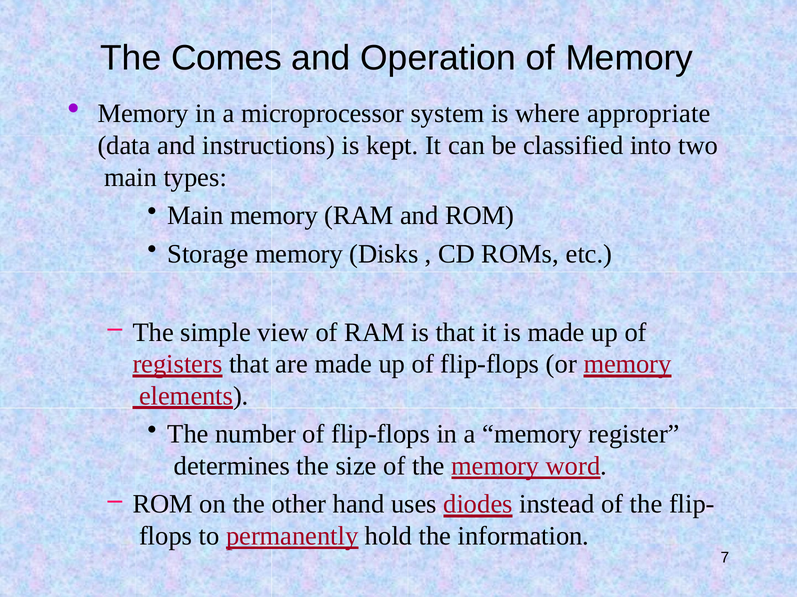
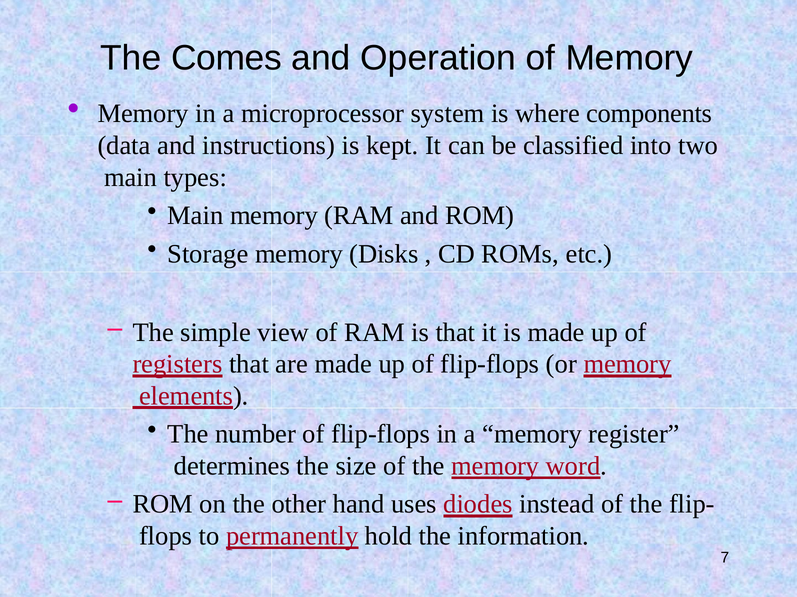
appropriate: appropriate -> components
